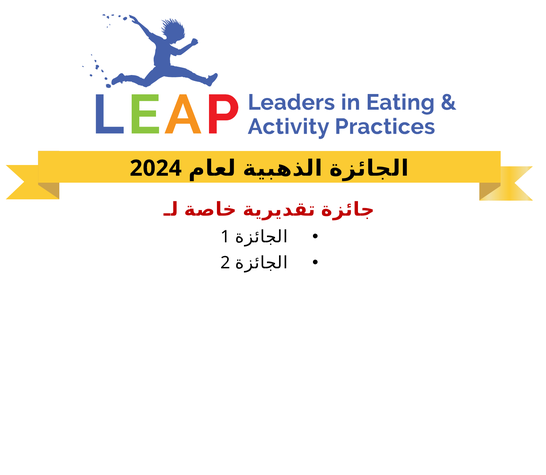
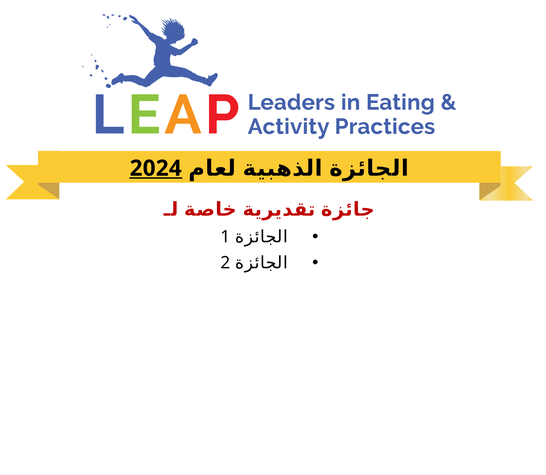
2024 underline: none -> present
